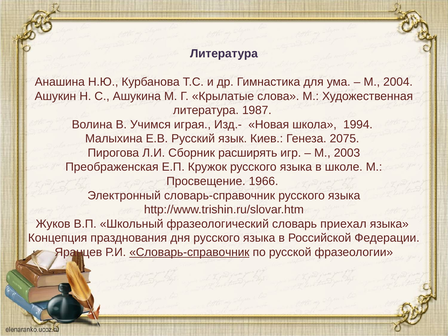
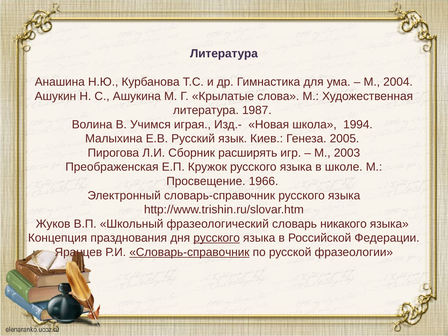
2075: 2075 -> 2005
приехал: приехал -> никакого
русского at (217, 238) underline: none -> present
